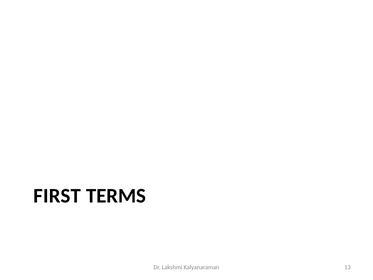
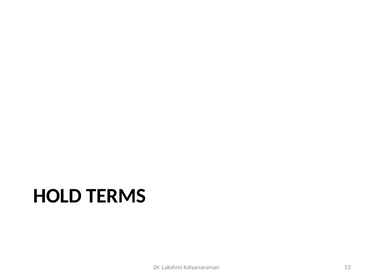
FIRST: FIRST -> HOLD
